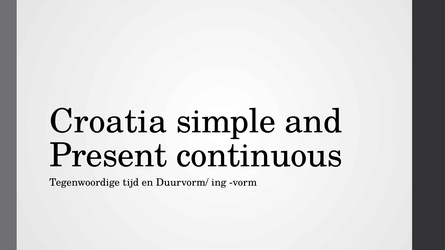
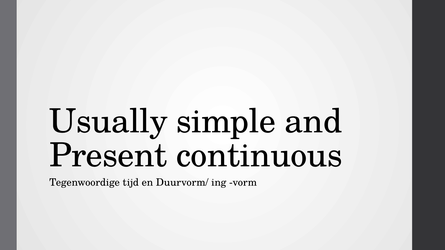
Croatia: Croatia -> Usually
